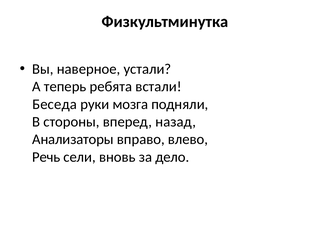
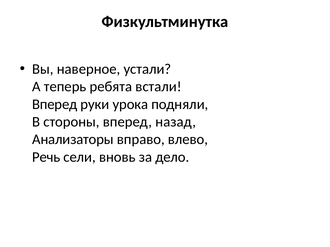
Беседа at (55, 104): Беседа -> Вперед
мозга: мозга -> урока
